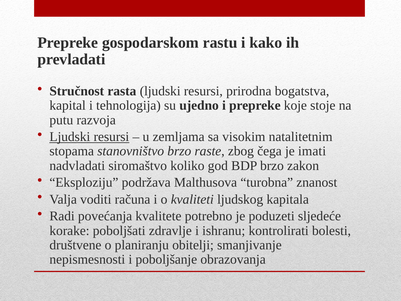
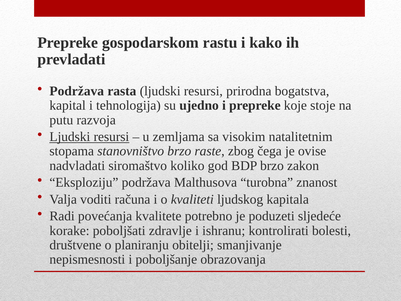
Stručnost at (77, 91): Stručnost -> Podržava
imati: imati -> ovise
